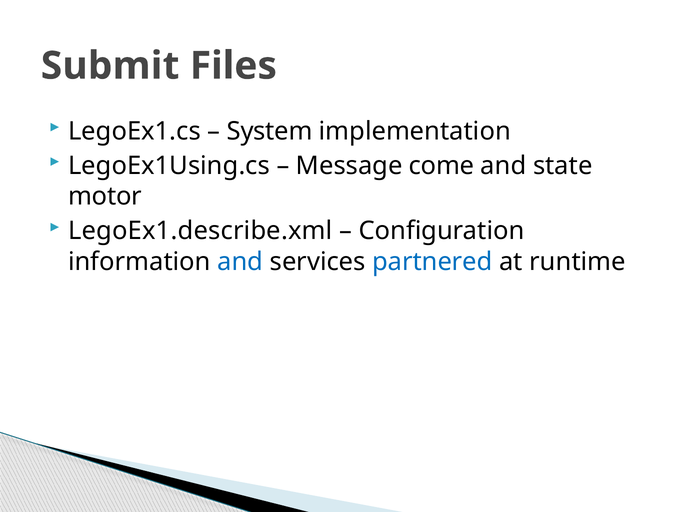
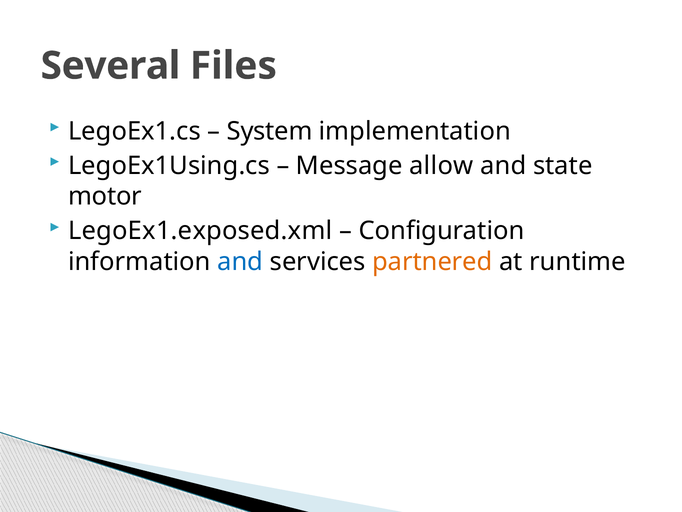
Submit: Submit -> Several
come: come -> allow
LegoEx1.describe.xml: LegoEx1.describe.xml -> LegoEx1.exposed.xml
partnered colour: blue -> orange
